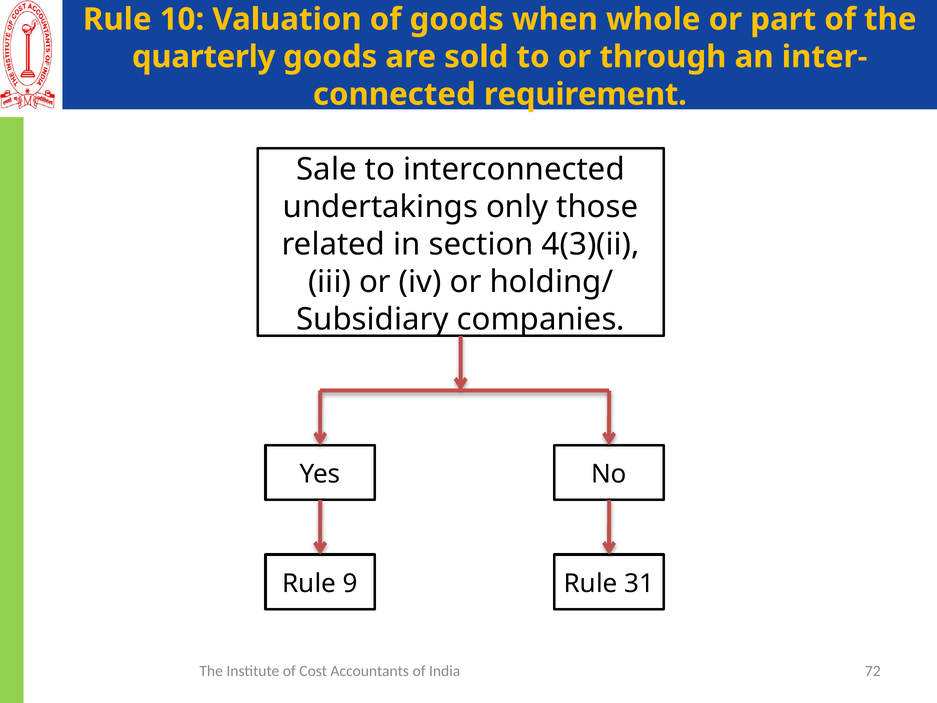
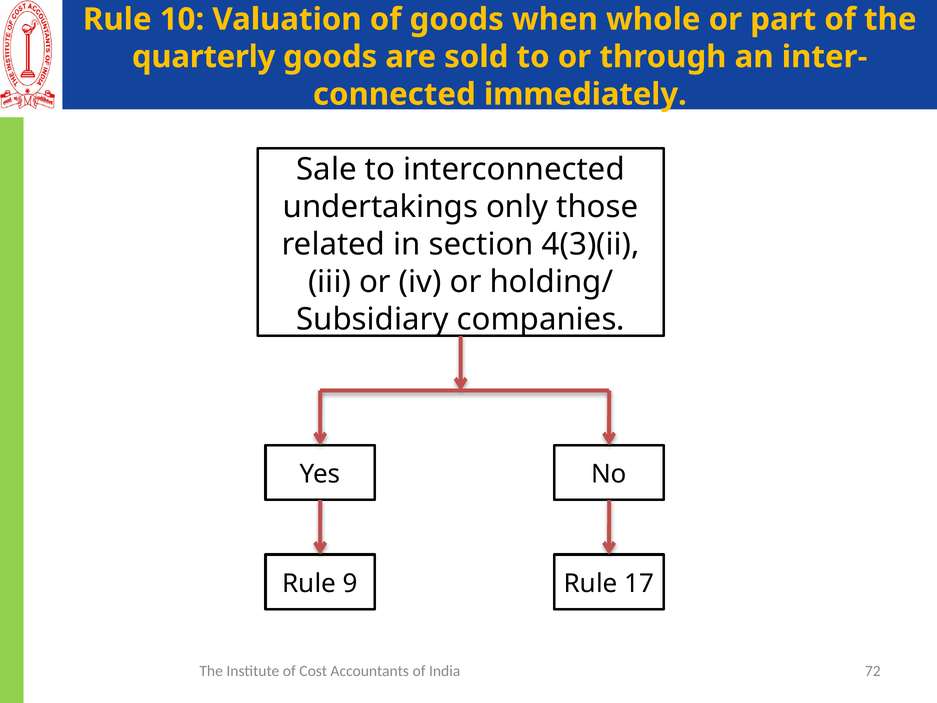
requirement: requirement -> immediately
31: 31 -> 17
